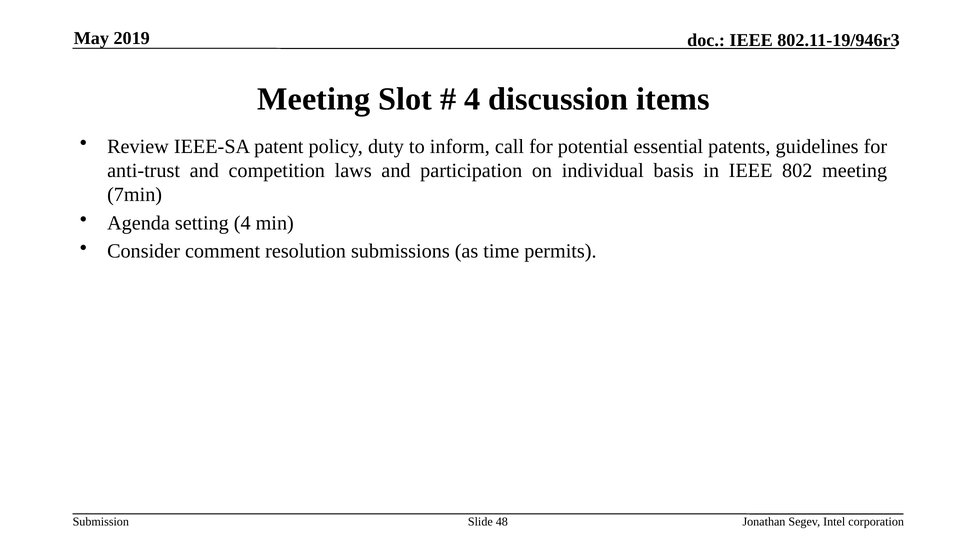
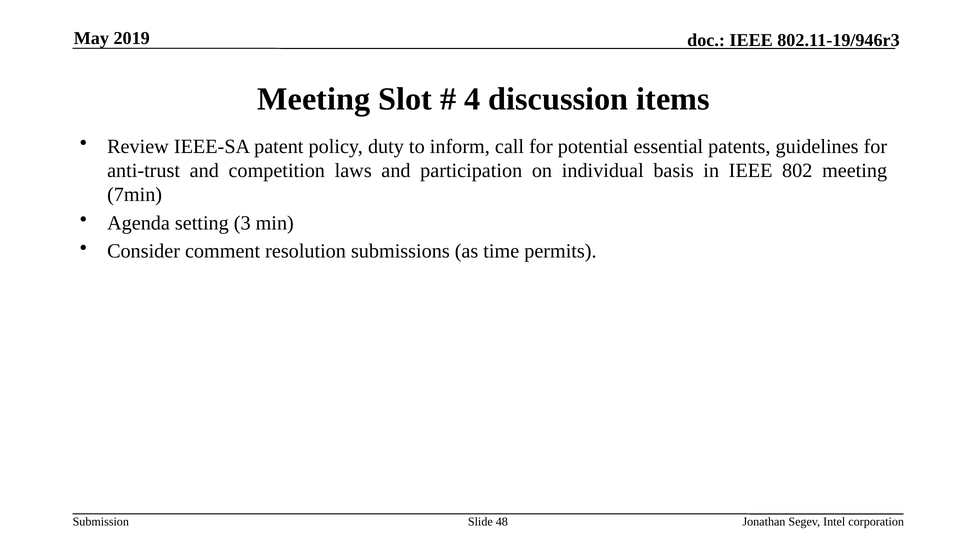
setting 4: 4 -> 3
